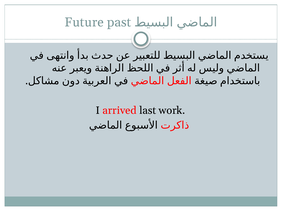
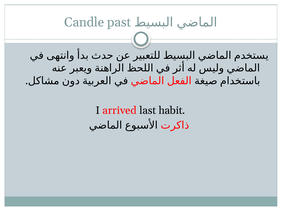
Future: Future -> Candle
work: work -> habit
